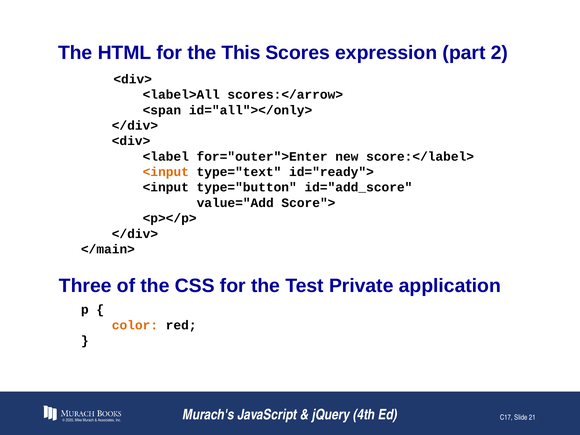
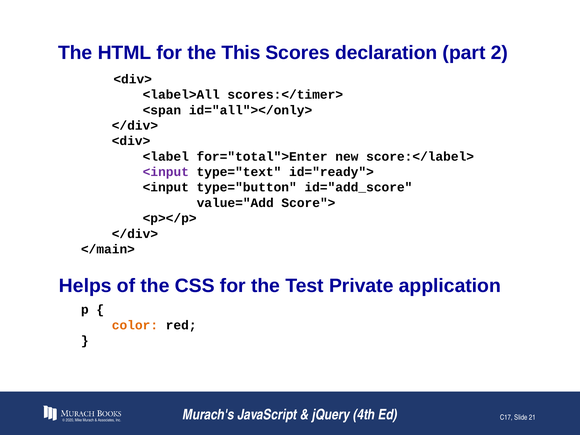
expression: expression -> declaration
scores:</arrow>: scores:</arrow> -> scores:</timer>
for="outer">Enter: for="outer">Enter -> for="total">Enter
<input at (166, 172) colour: orange -> purple
Three: Three -> Helps
